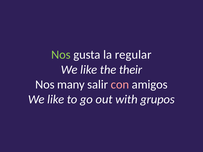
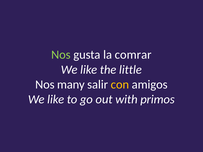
regular: regular -> comrar
their: their -> little
con colour: pink -> yellow
grupos: grupos -> primos
